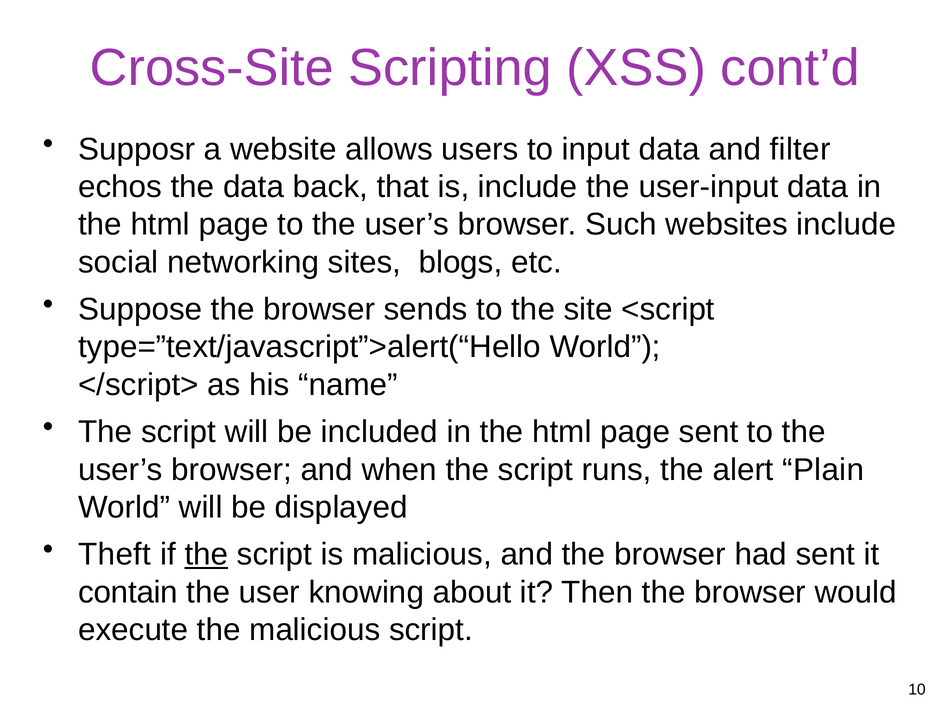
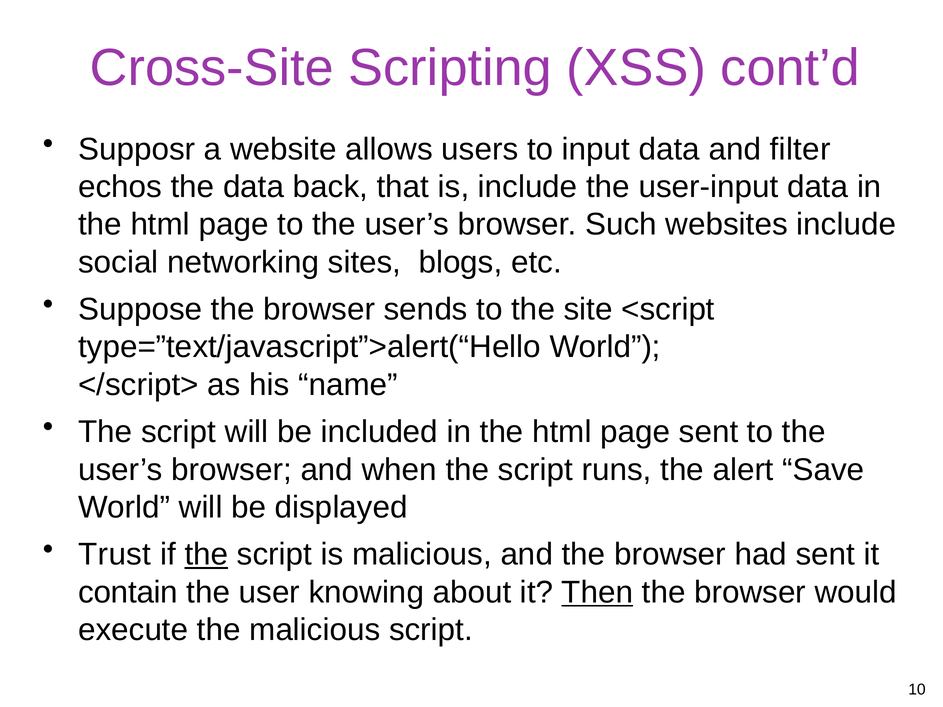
Plain: Plain -> Save
Theft: Theft -> Trust
Then underline: none -> present
